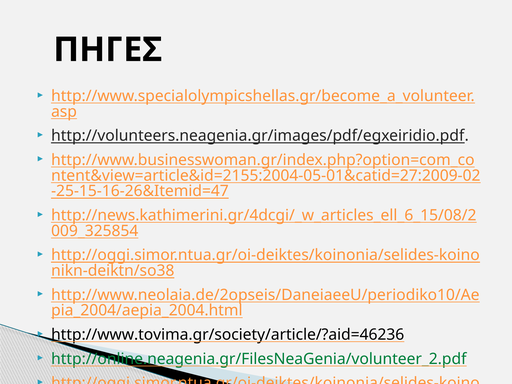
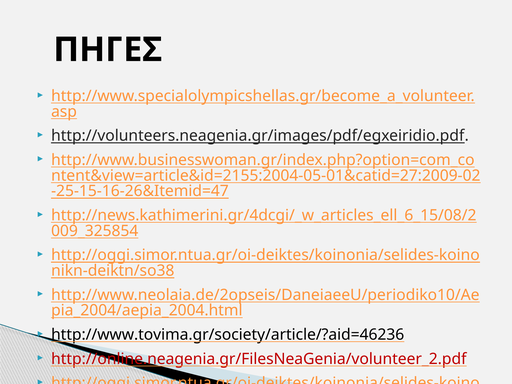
http://online.neagenia.gr/FilesNeaGenia/volunteer_2.pdf colour: green -> red
